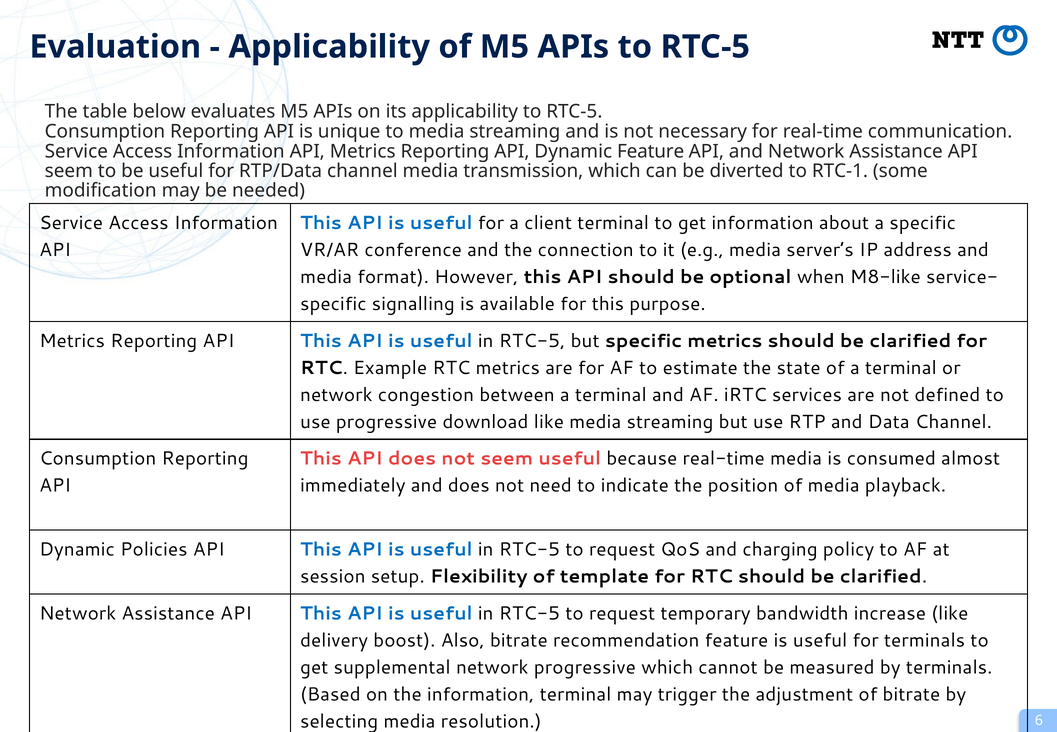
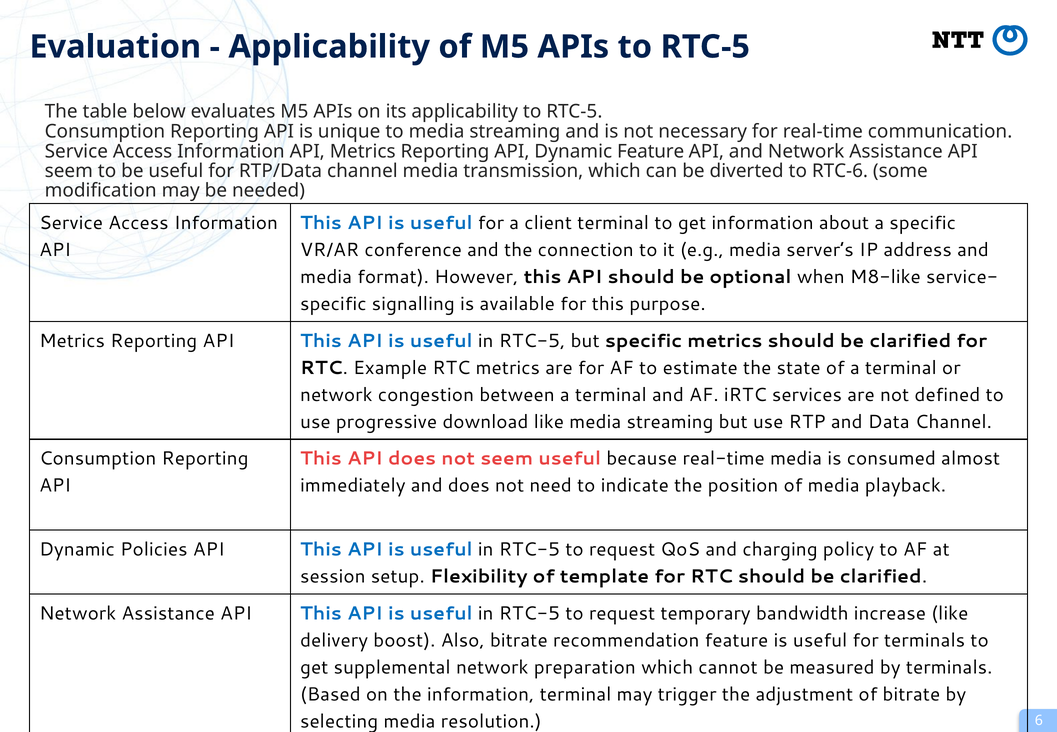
RTC-1: RTC-1 -> RTC-6
network progressive: progressive -> preparation
